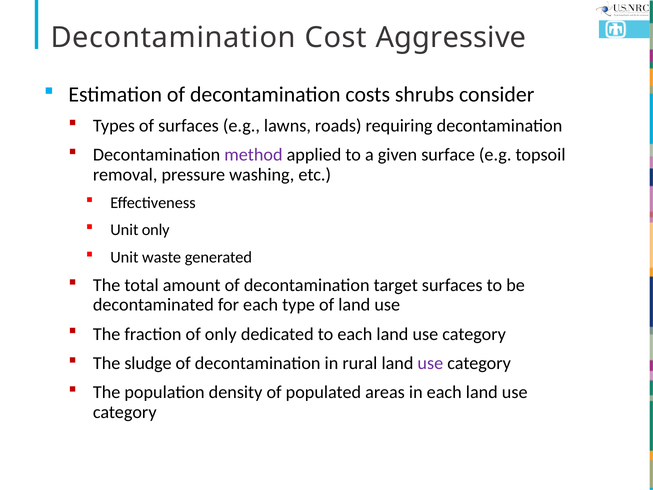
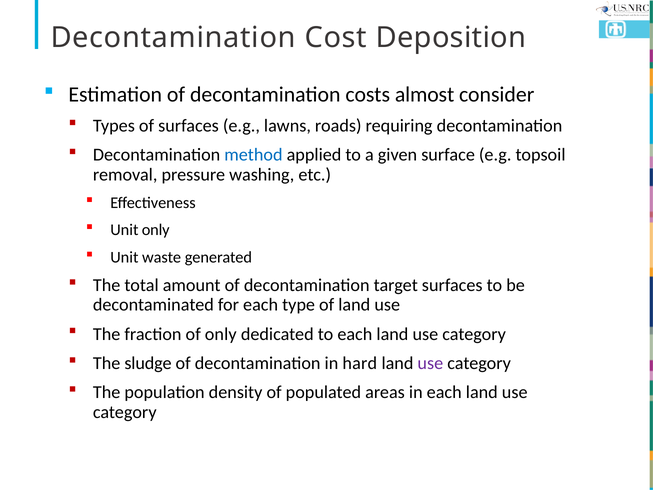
Aggressive: Aggressive -> Deposition
shrubs: shrubs -> almost
method colour: purple -> blue
rural: rural -> hard
